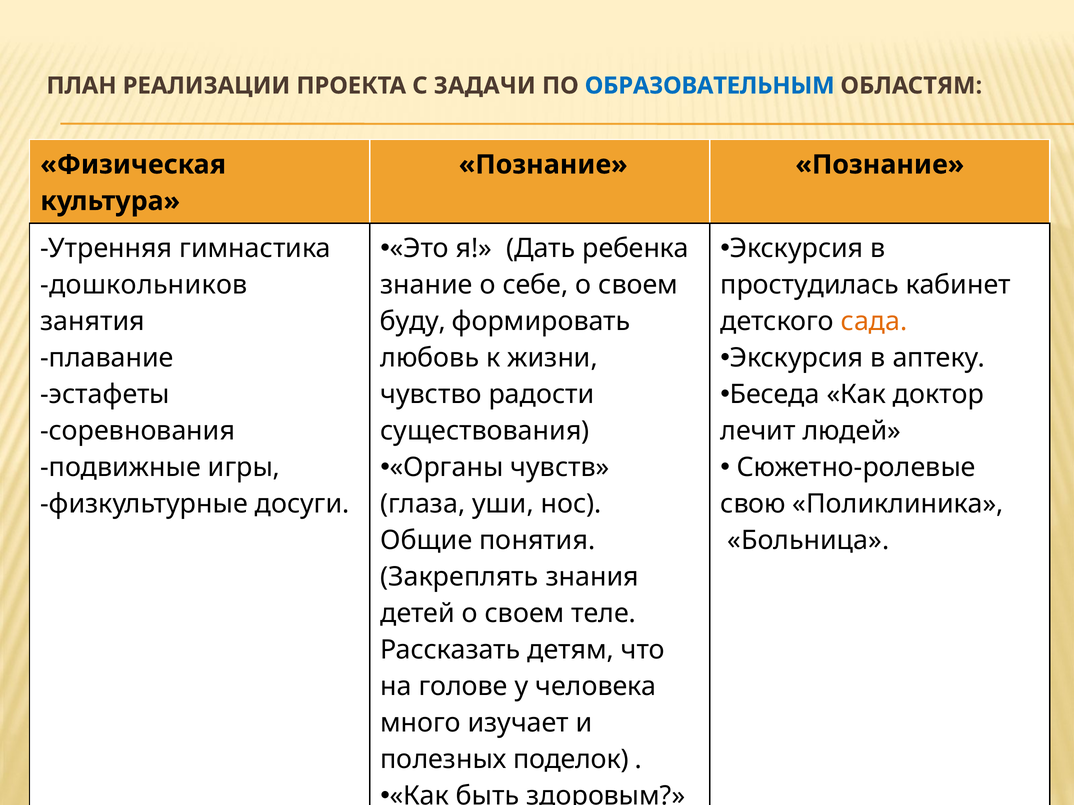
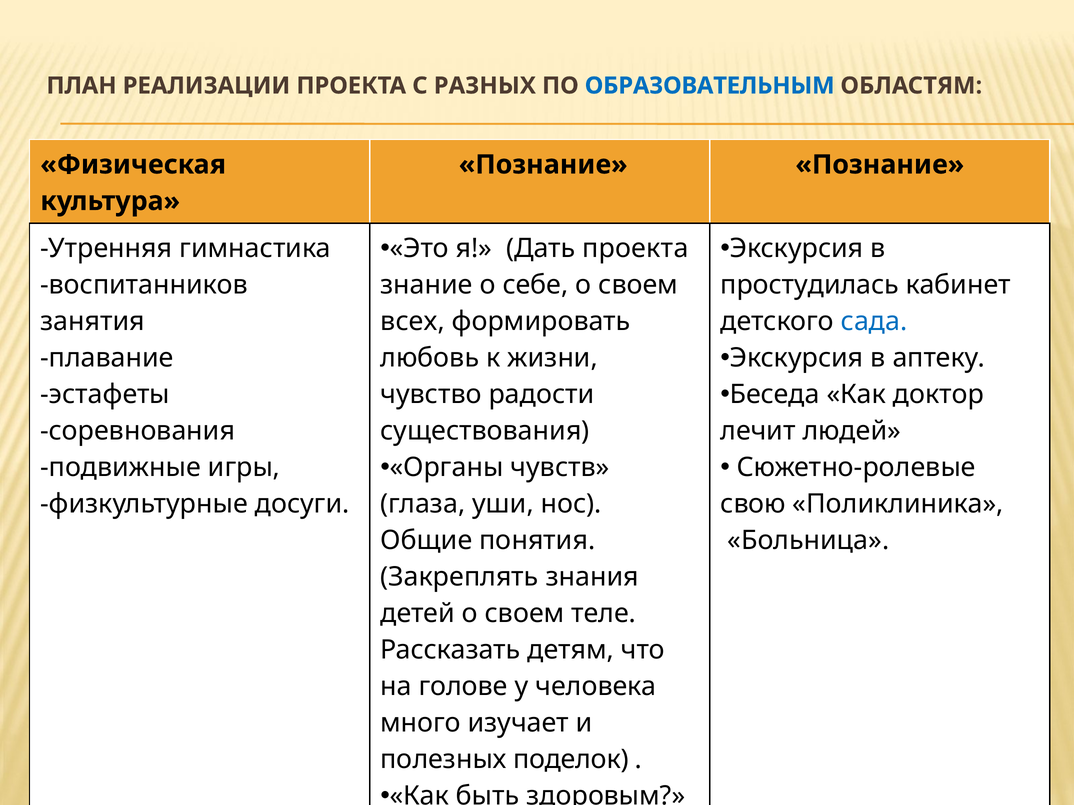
ЗАДАЧИ: ЗАДАЧИ -> РАЗНЫХ
Дать ребенка: ребенка -> проекта
дошкольников: дошкольников -> воспитанников
буду: буду -> всех
сада colour: orange -> blue
